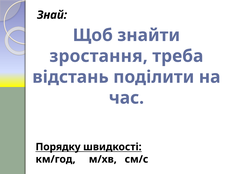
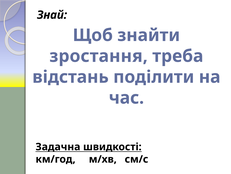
Порядку: Порядку -> Задачна
